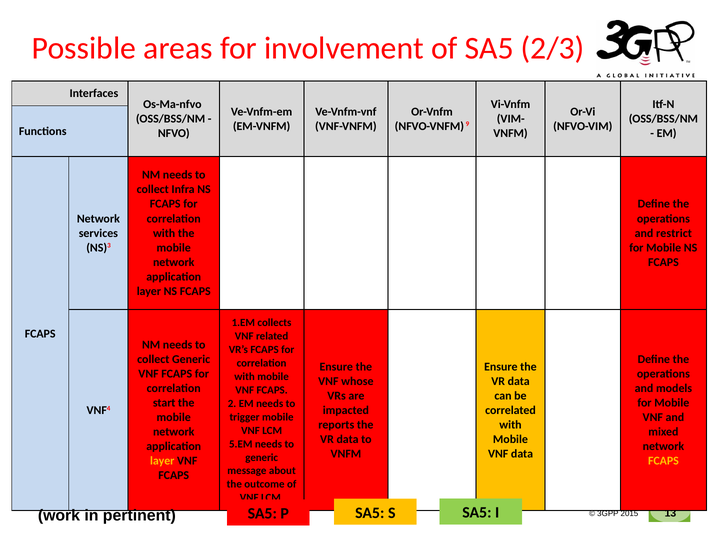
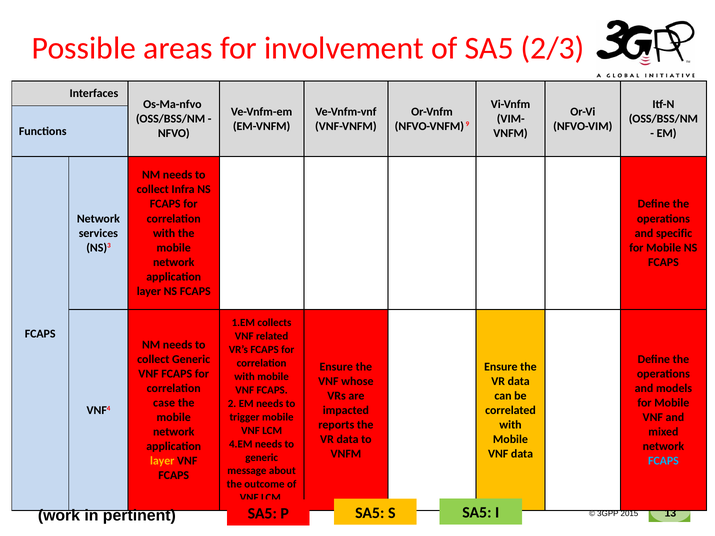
restrict: restrict -> specific
start: start -> case
5.EM: 5.EM -> 4.EM
FCAPS at (663, 461) colour: yellow -> light blue
